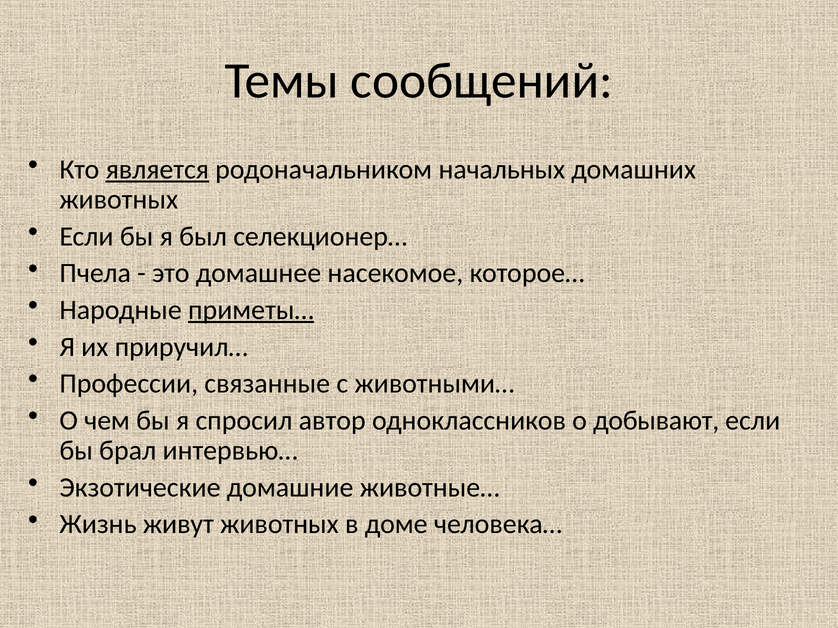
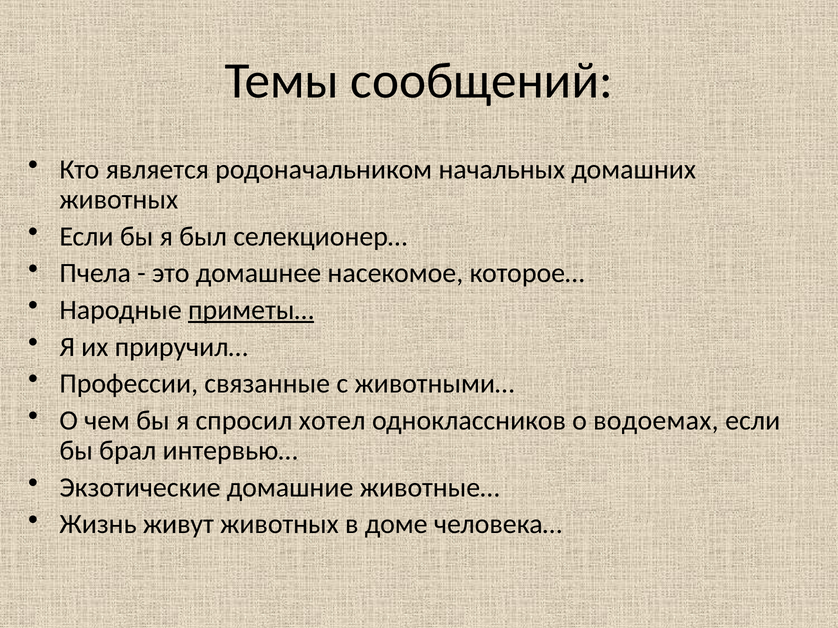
является underline: present -> none
автор: автор -> хотел
добывают: добывают -> водоемах
